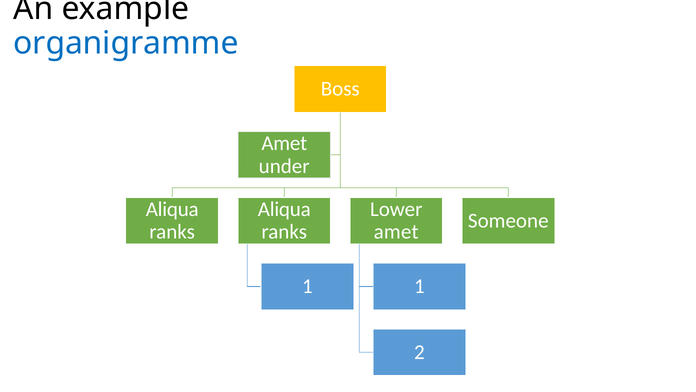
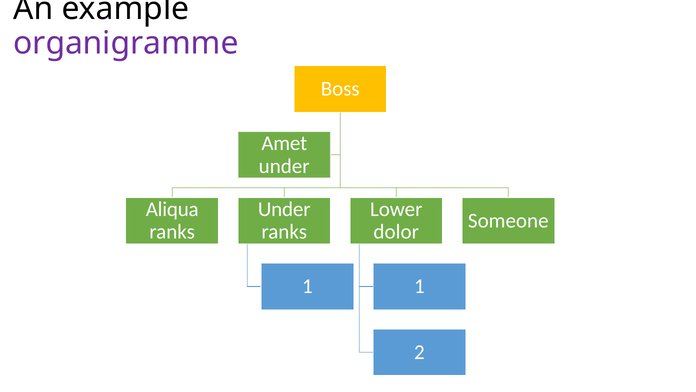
organigramme colour: blue -> purple
Aliqua at (284, 209): Aliqua -> Under
amet at (396, 232): amet -> dolor
